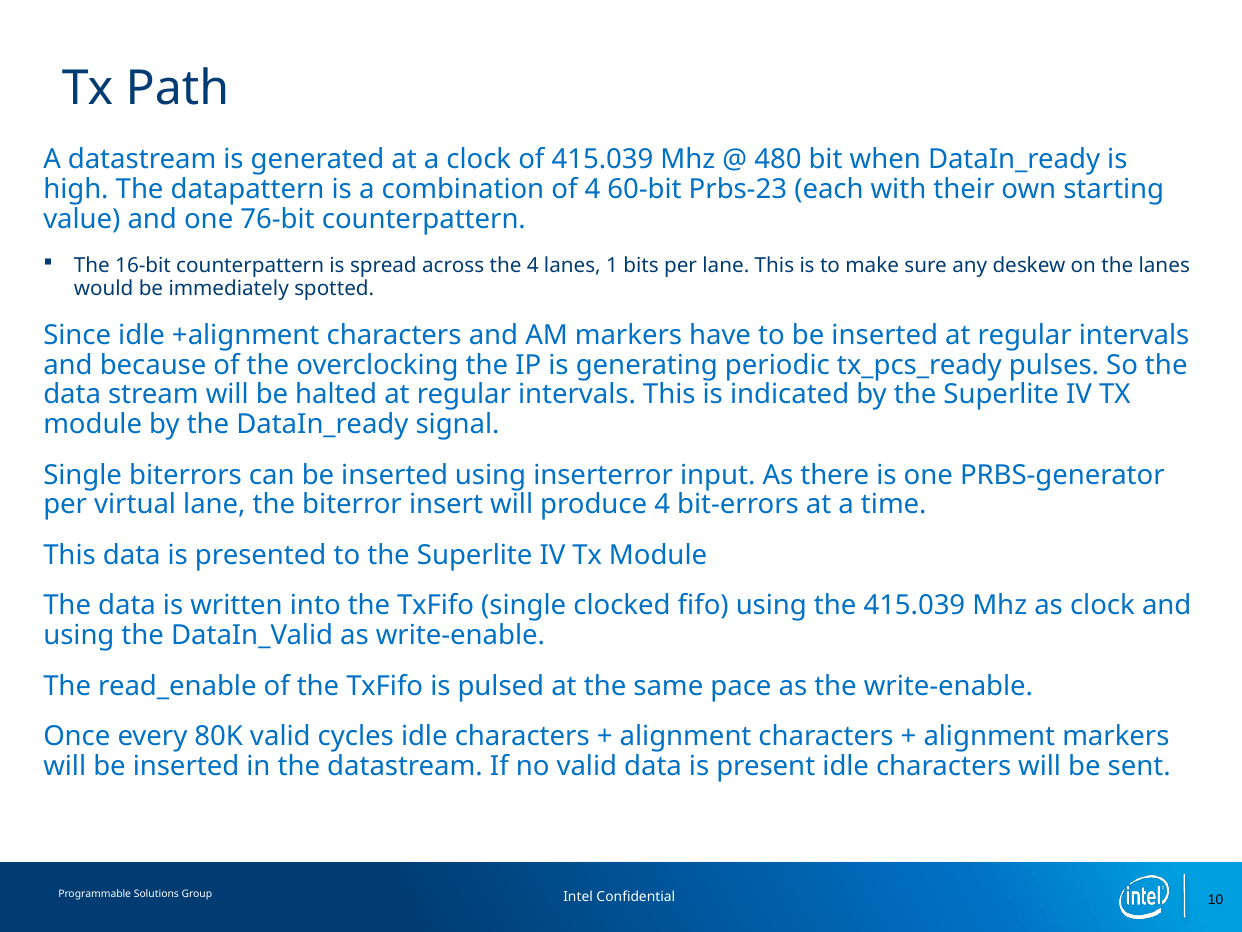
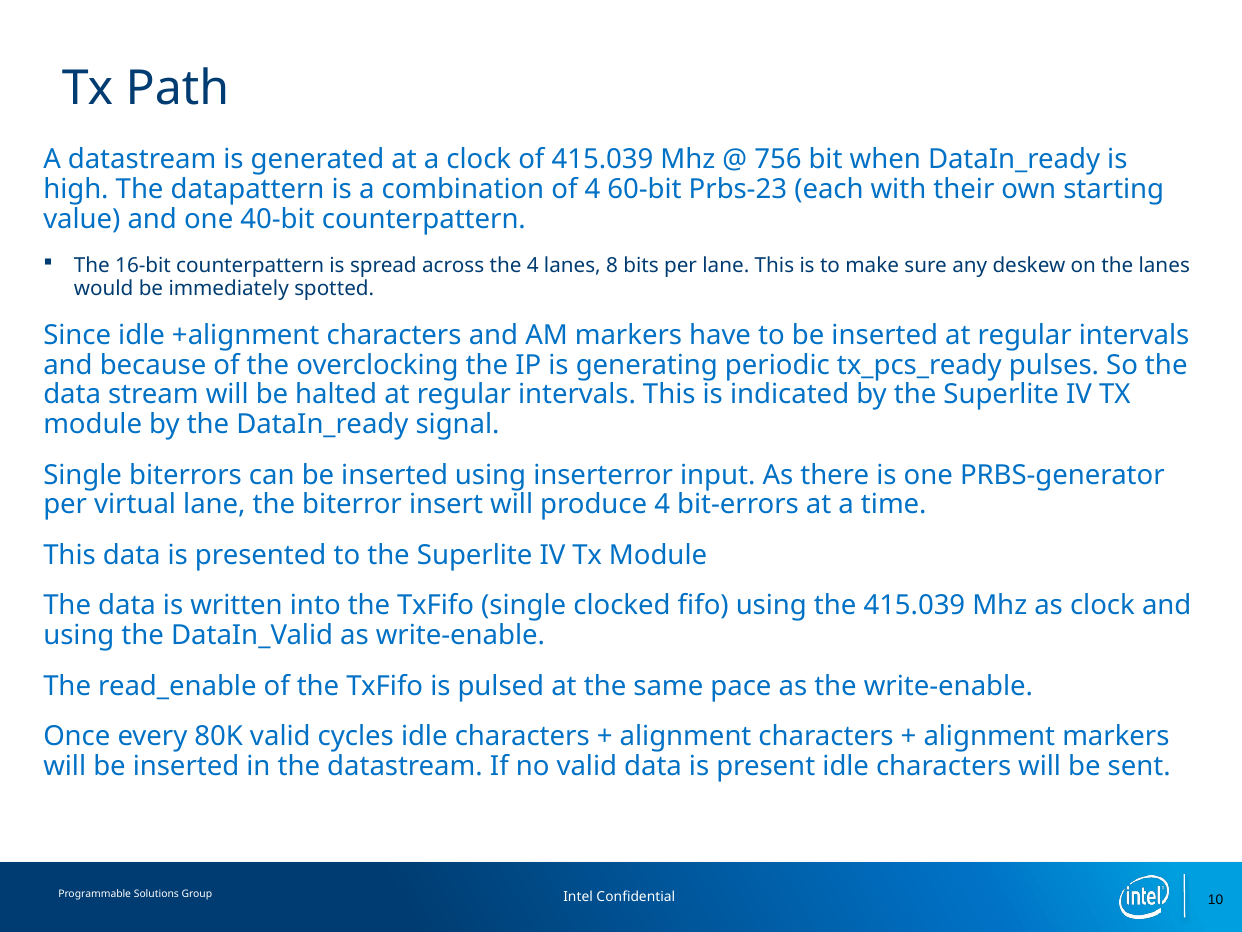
480: 480 -> 756
76-bit: 76-bit -> 40-bit
1: 1 -> 8
